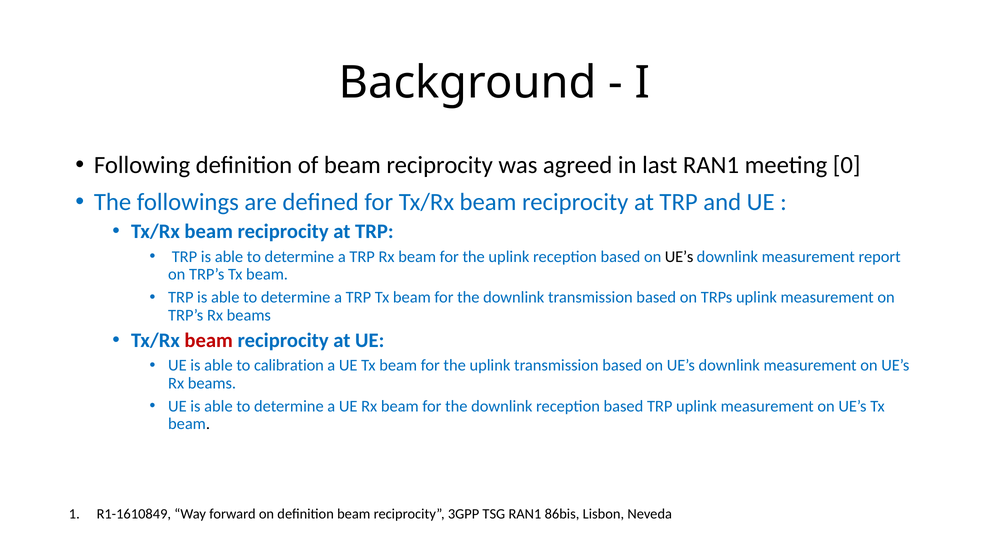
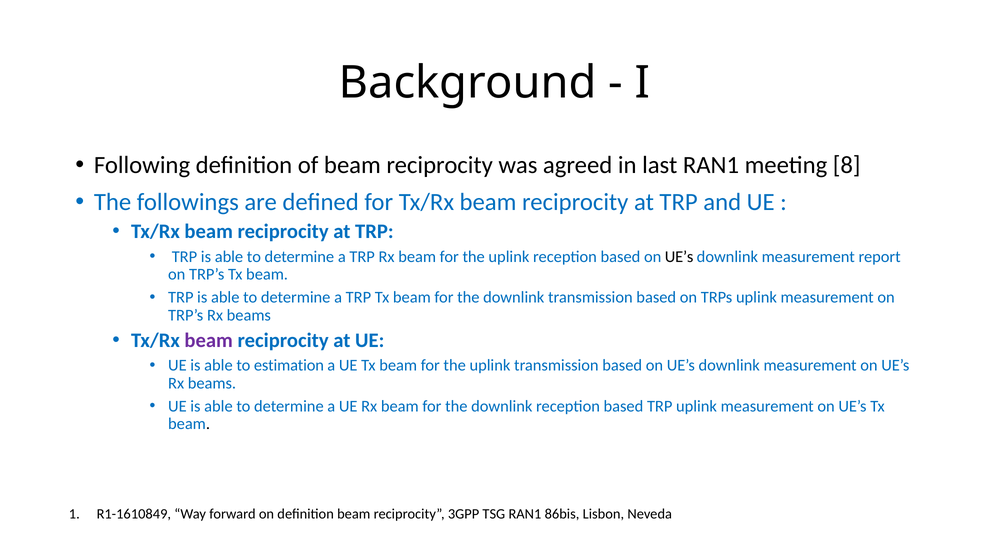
0: 0 -> 8
beam at (209, 340) colour: red -> purple
calibration: calibration -> estimation
